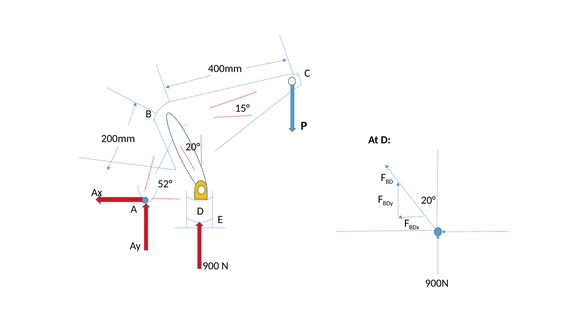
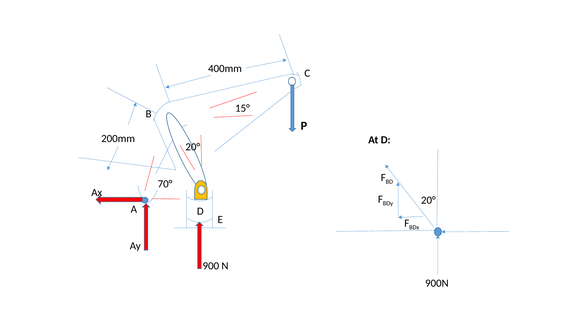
52°: 52° -> 70°
